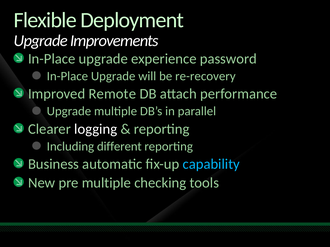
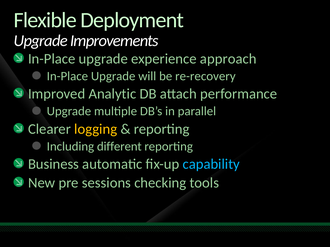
password: password -> approach
Remote: Remote -> Analytic
logging colour: white -> yellow
pre multiple: multiple -> sessions
